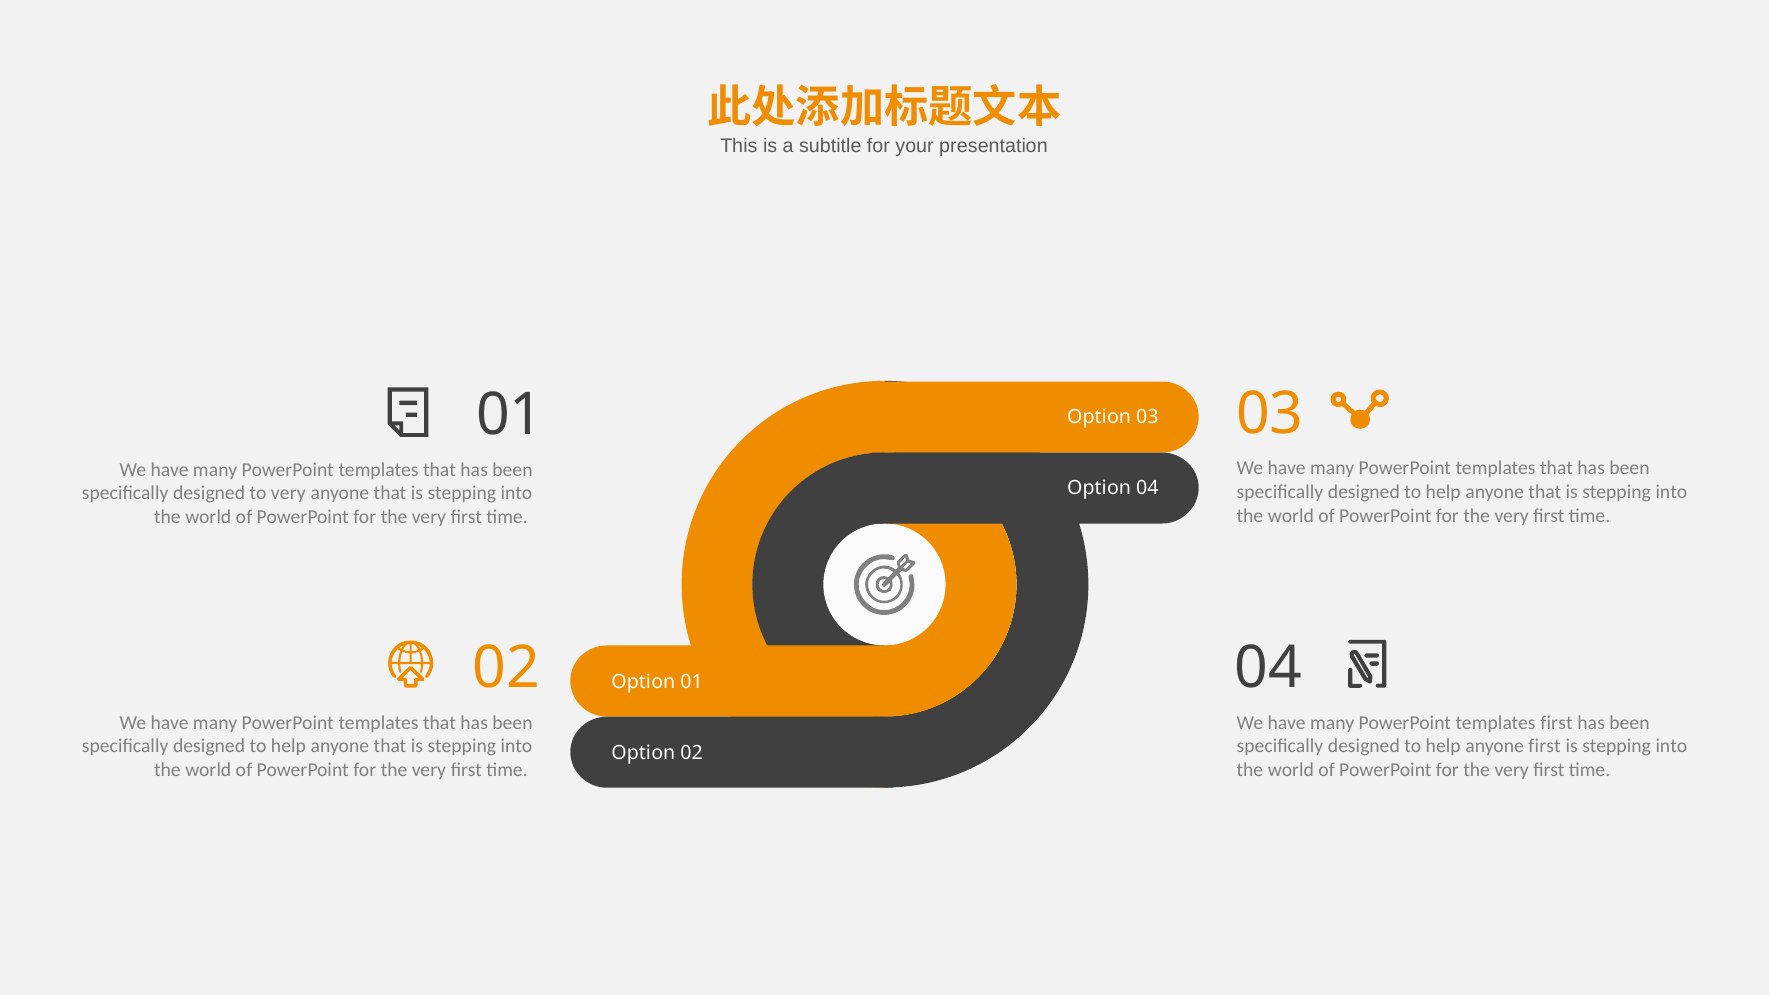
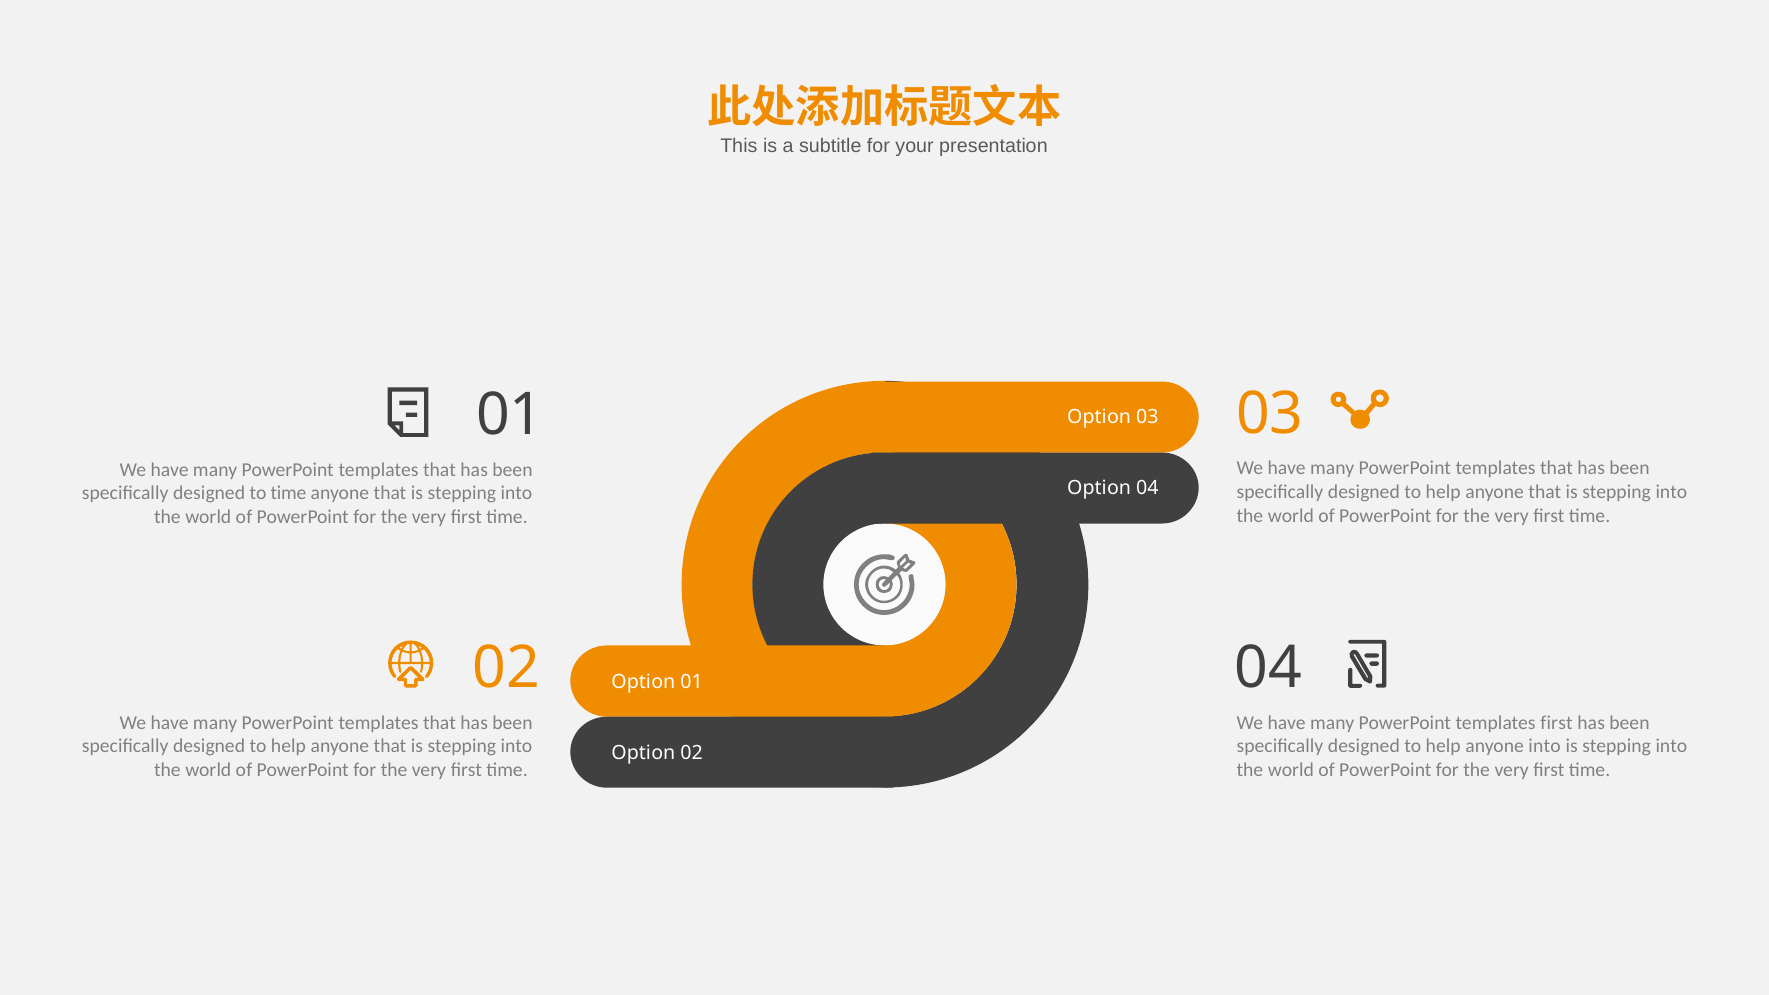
to very: very -> time
anyone first: first -> into
